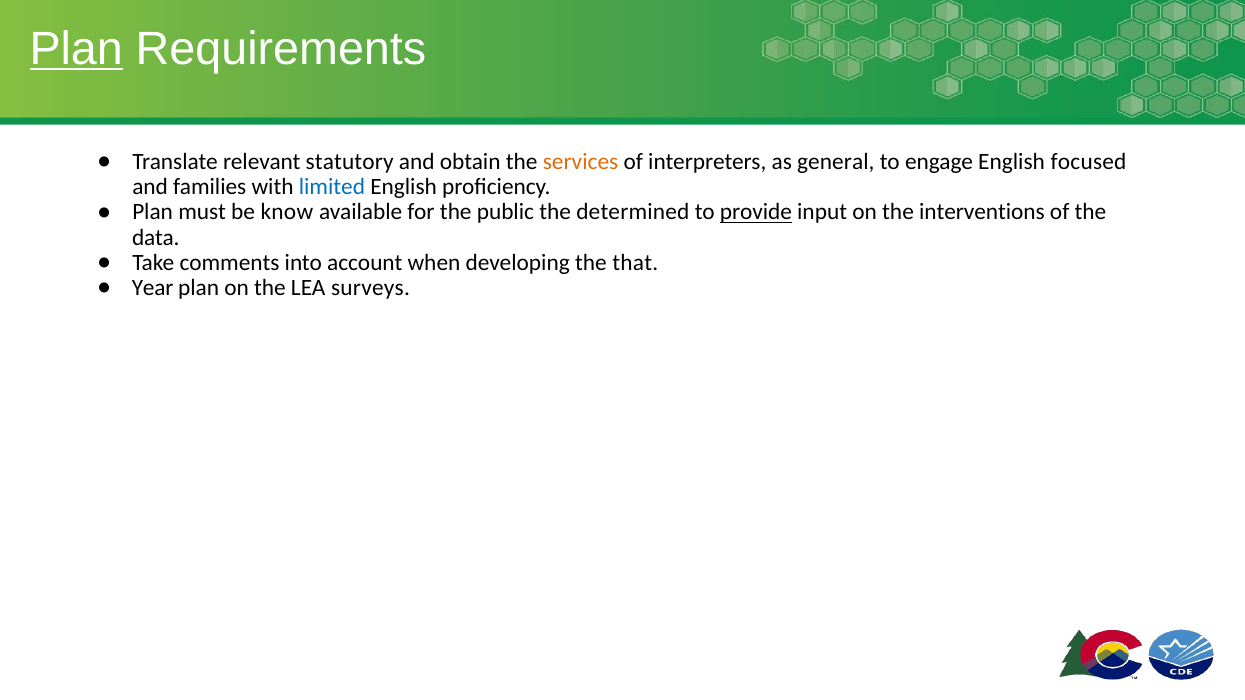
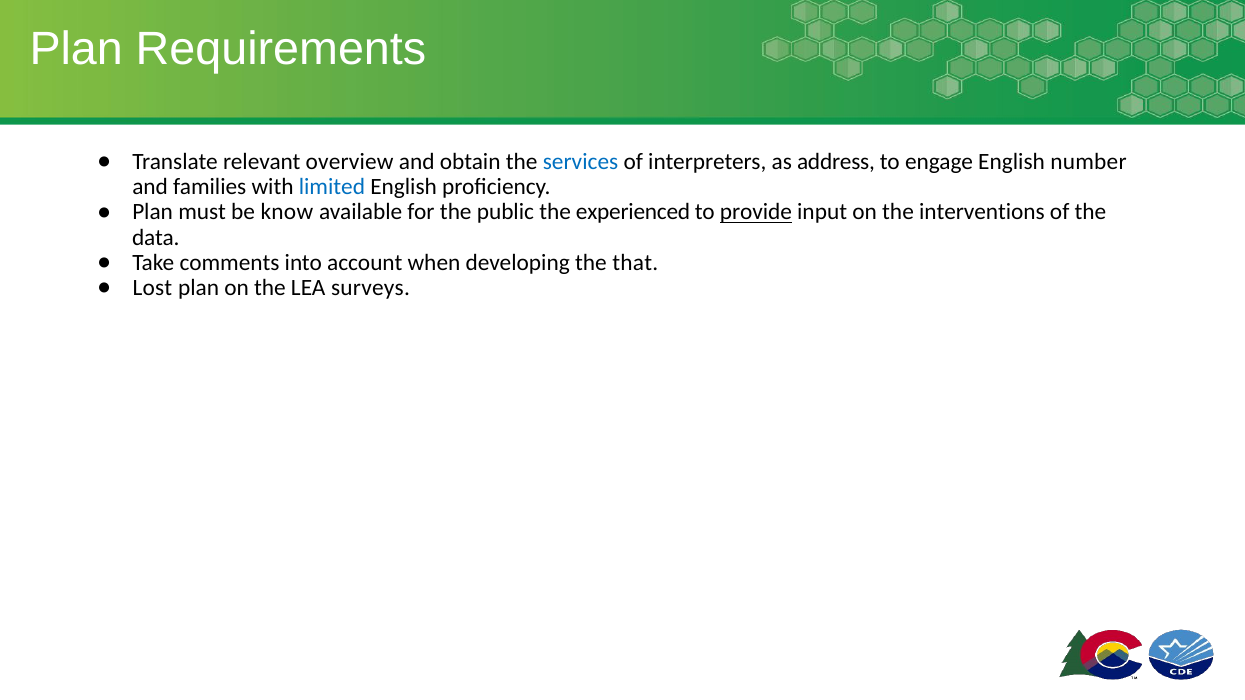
Plan at (76, 49) underline: present -> none
statutory: statutory -> overview
services colour: orange -> blue
general: general -> address
focused: focused -> number
determined: determined -> experienced
Year: Year -> Lost
